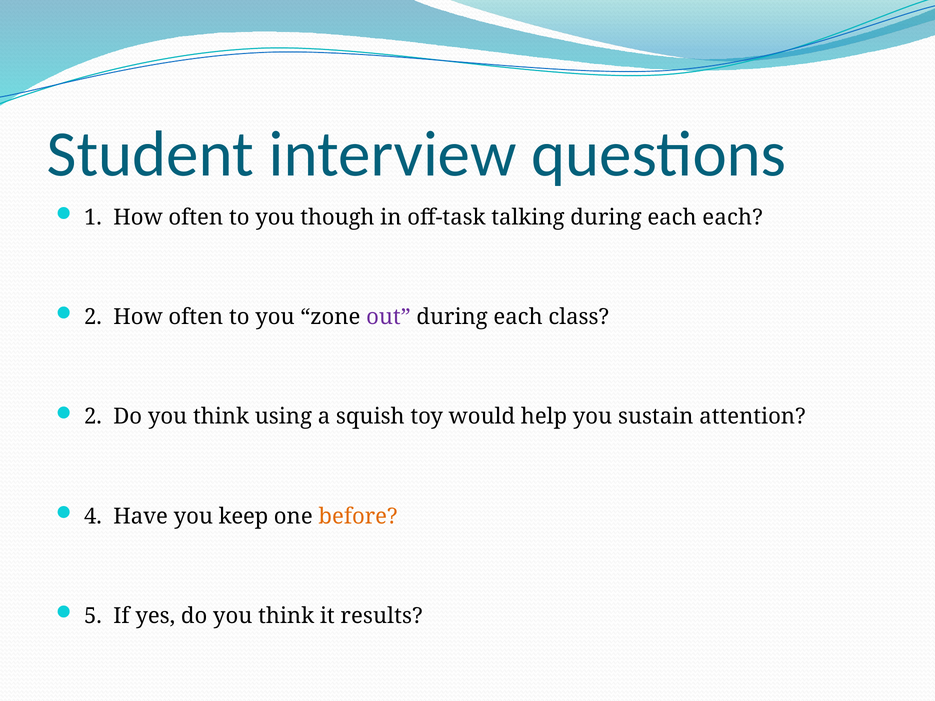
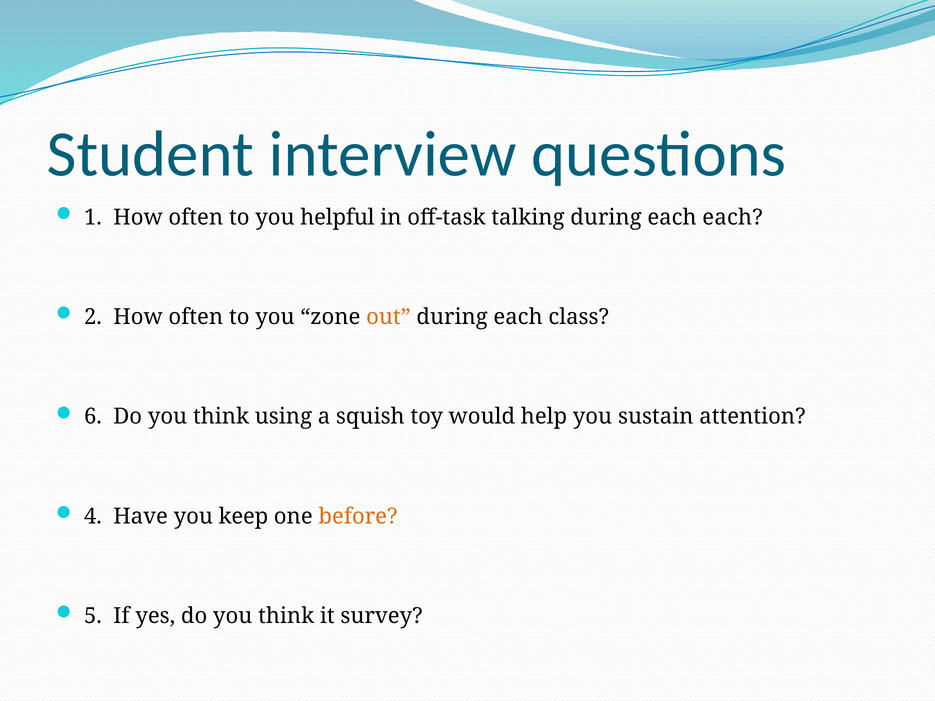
though: though -> helpful
out colour: purple -> orange
2 at (93, 417): 2 -> 6
results: results -> survey
